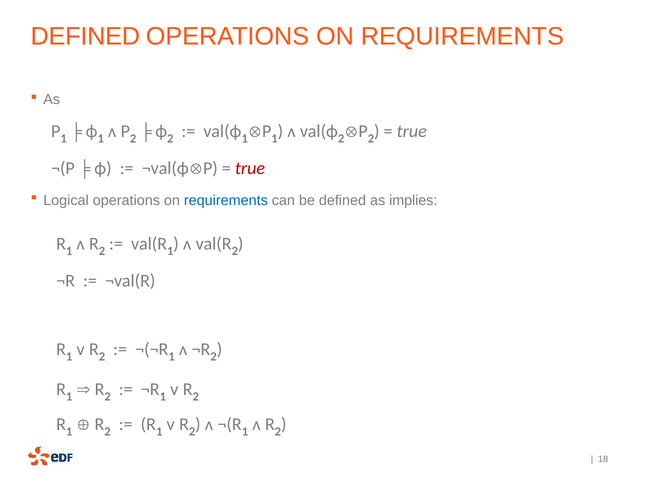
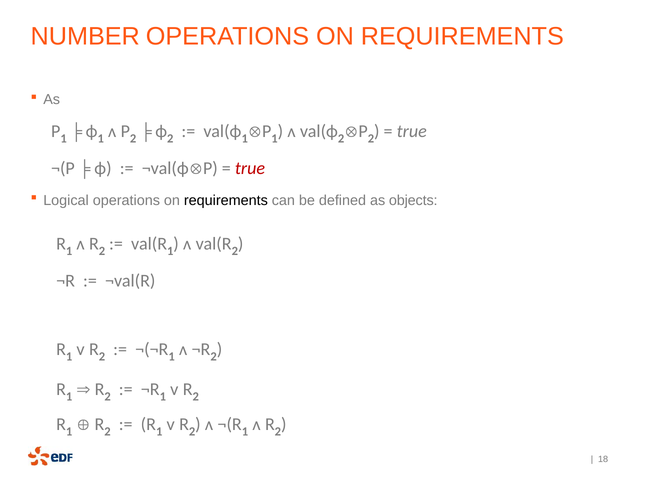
DEFINED at (85, 36): DEFINED -> NUMBER
requirements at (226, 200) colour: blue -> black
implies: implies -> objects
